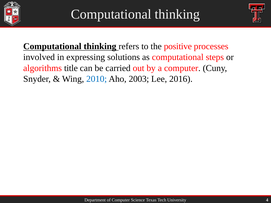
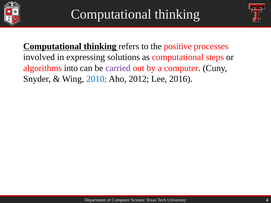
title: title -> into
carried colour: black -> purple
2003: 2003 -> 2012
